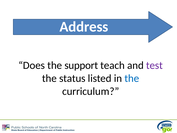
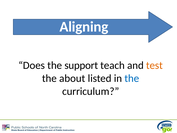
Address: Address -> Aligning
test colour: purple -> orange
status: status -> about
